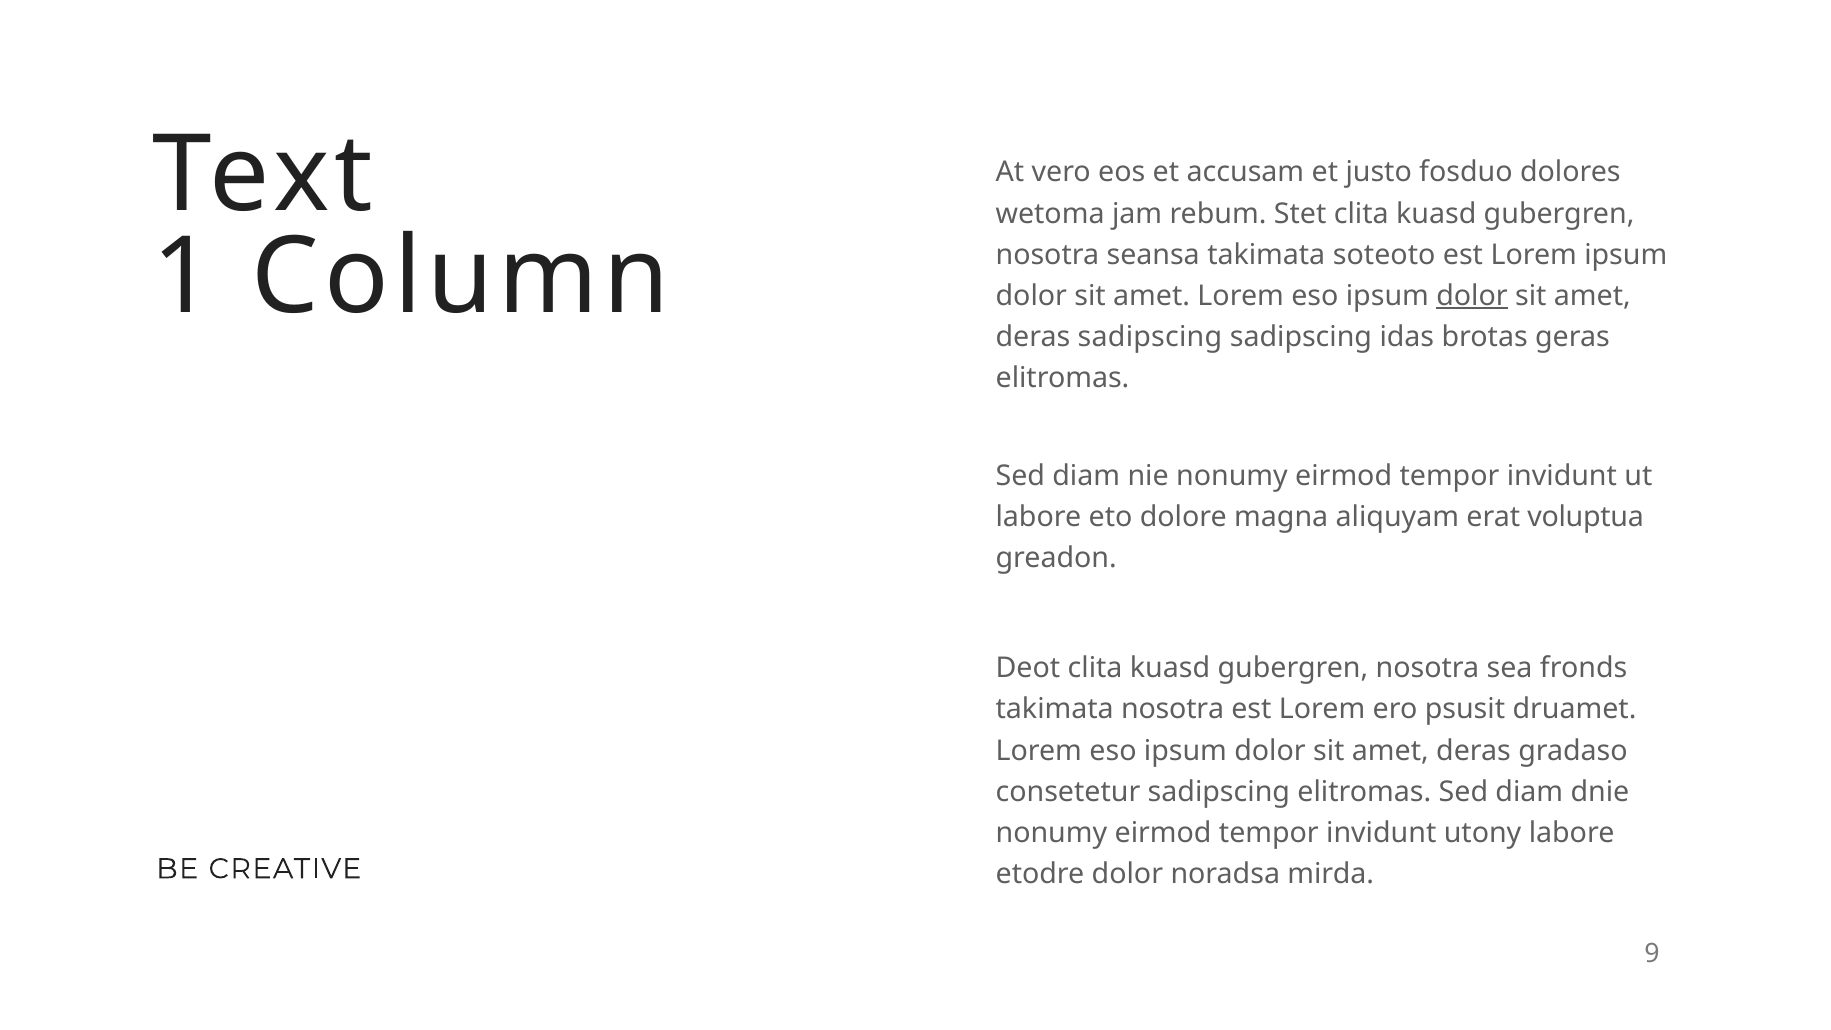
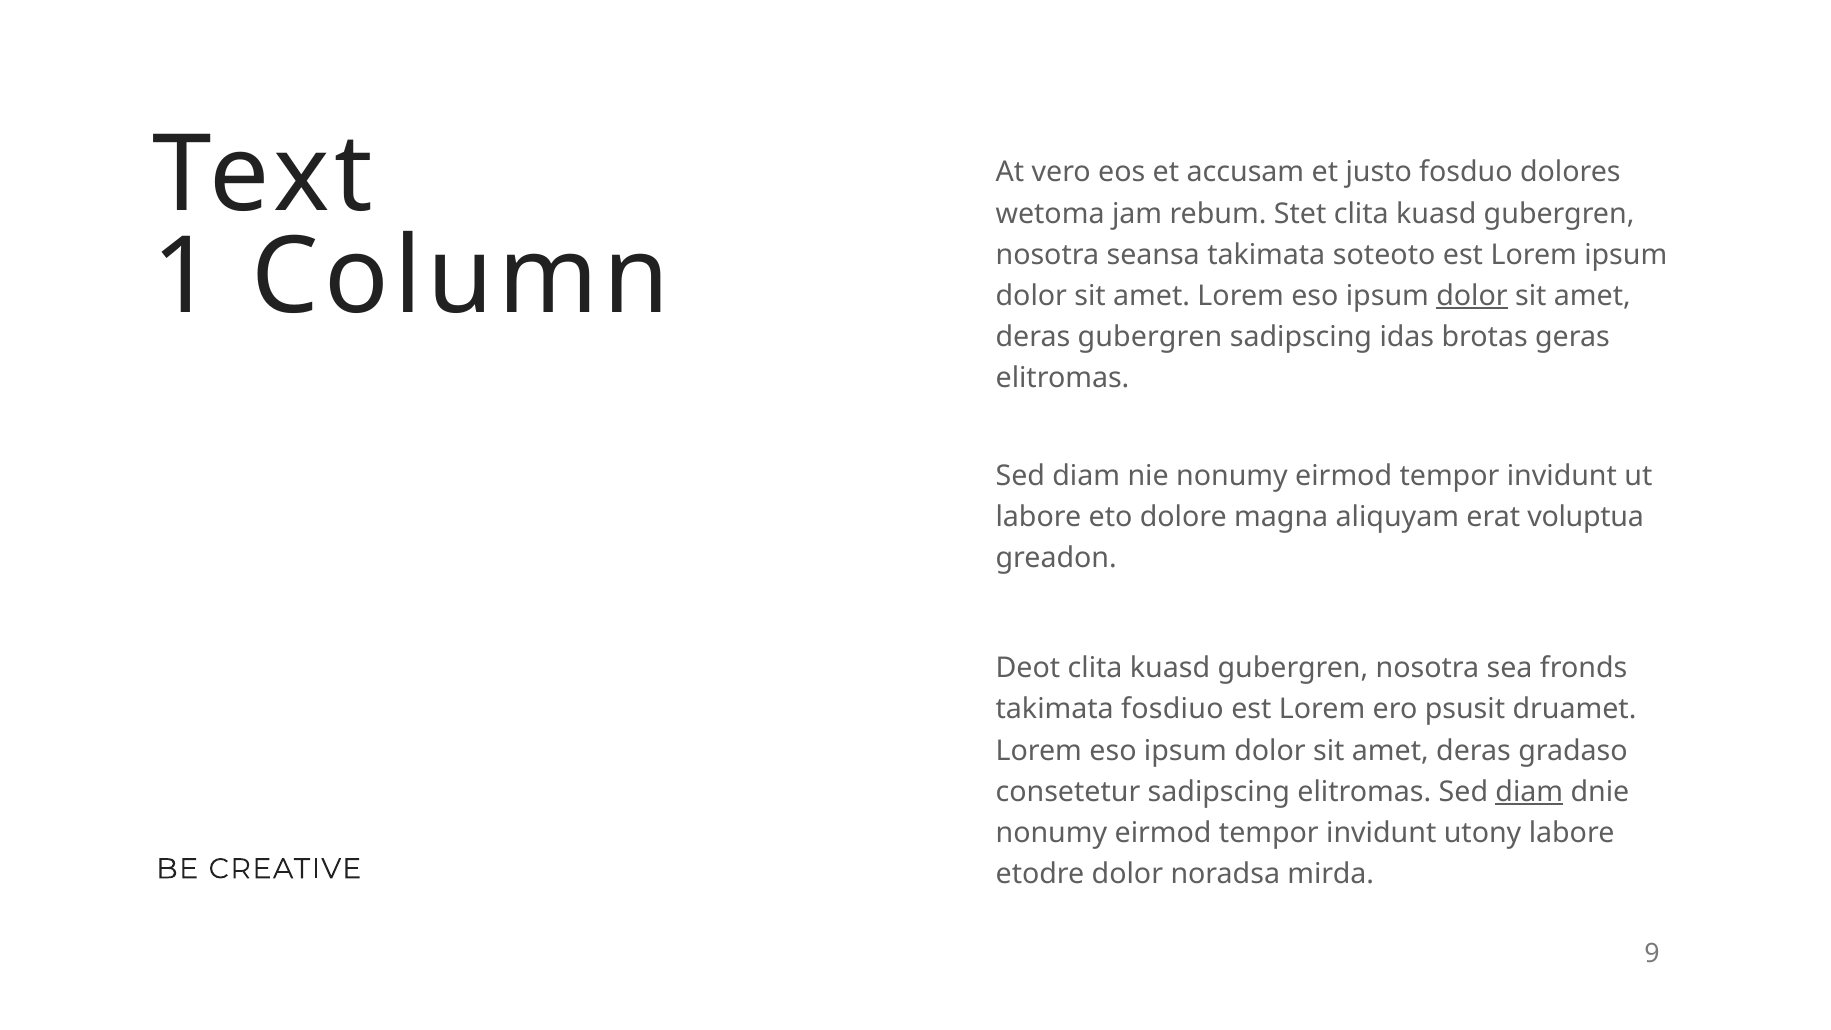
deras sadipscing: sadipscing -> gubergren
takimata nosotra: nosotra -> fosdiuo
diam at (1529, 792) underline: none -> present
